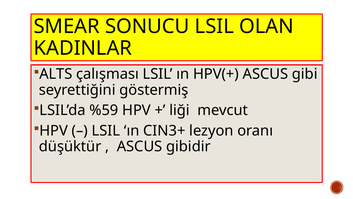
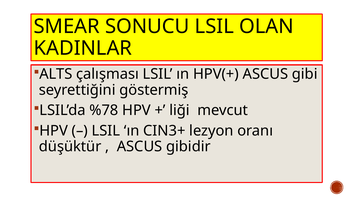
%59: %59 -> %78
